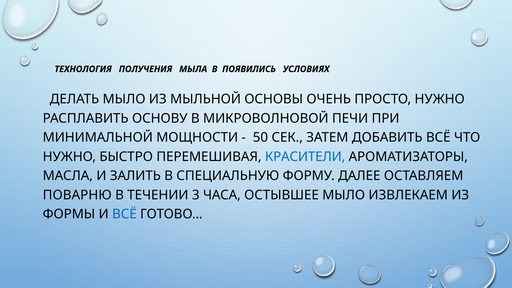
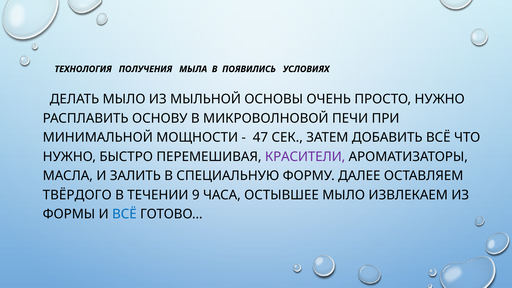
50: 50 -> 47
КРАСИТЕЛИ colour: blue -> purple
ПОВАРНЮ: ПОВАРНЮ -> ТВЁРДОГО
3: 3 -> 9
